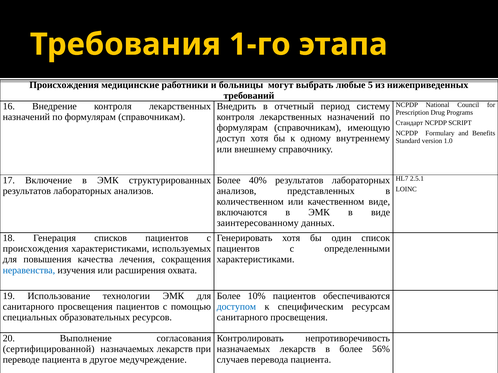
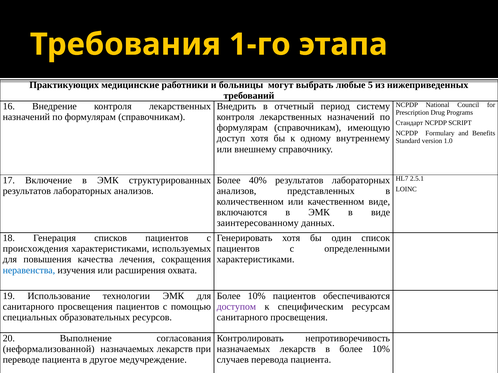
Происхождения at (64, 85): Происхождения -> Практикующих
доступом colour: blue -> purple
сертифицированной: сертифицированной -> неформализованной
в более 56%: 56% -> 10%
